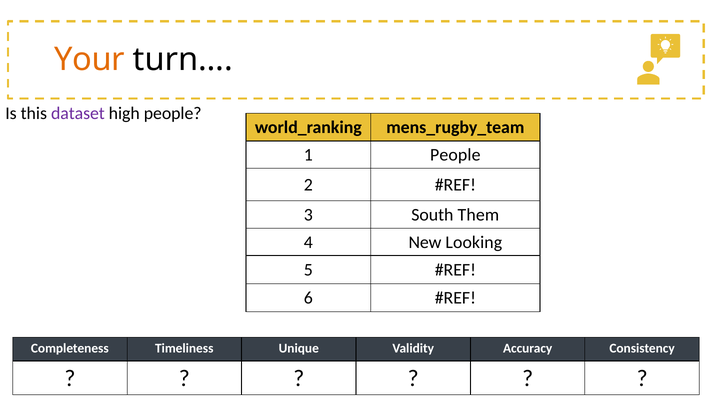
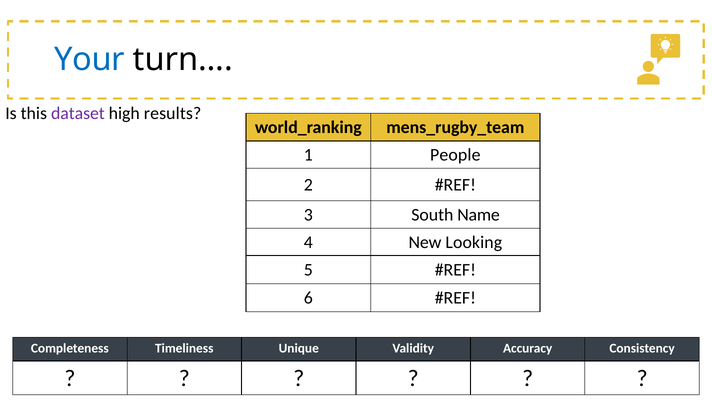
Your colour: orange -> blue
high people: people -> results
Them: Them -> Name
